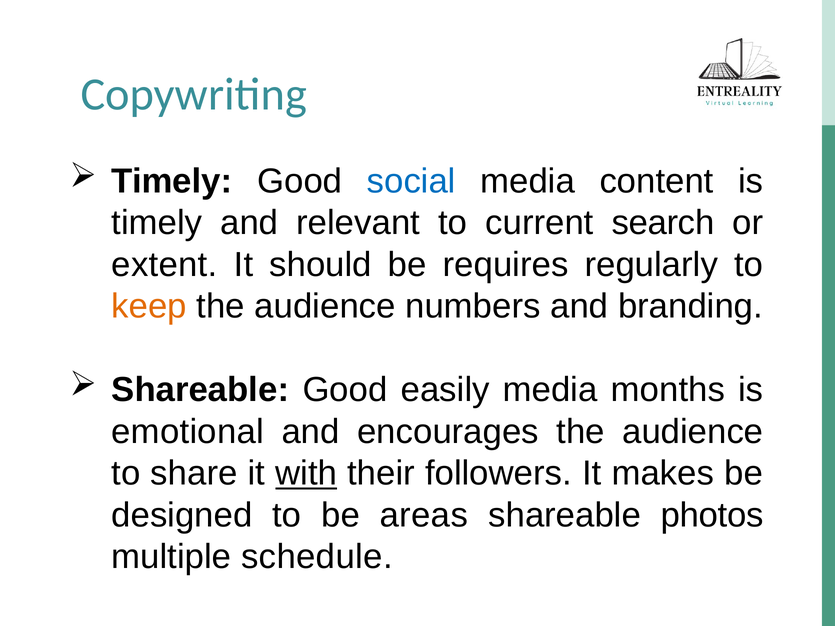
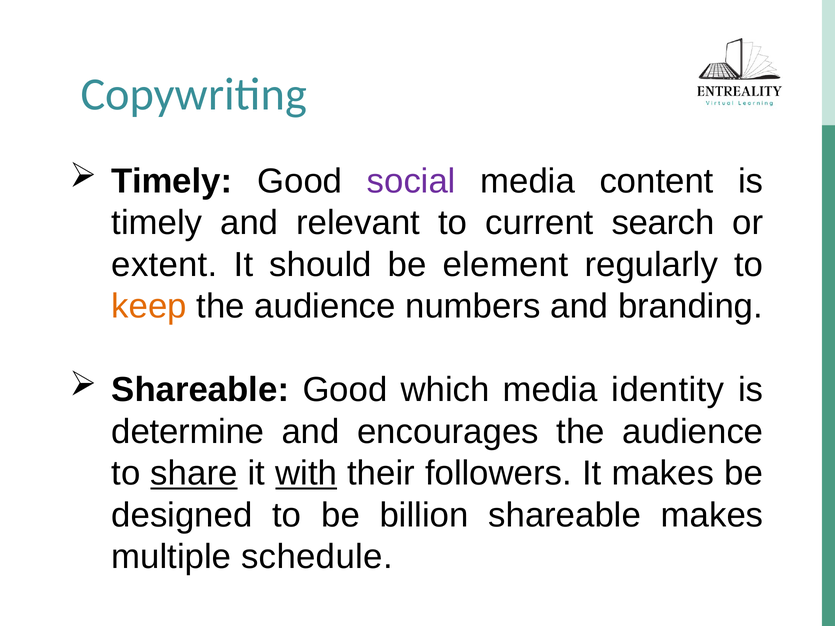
social colour: blue -> purple
requires: requires -> element
easily: easily -> which
months: months -> identity
emotional: emotional -> determine
share underline: none -> present
areas: areas -> billion
shareable photos: photos -> makes
